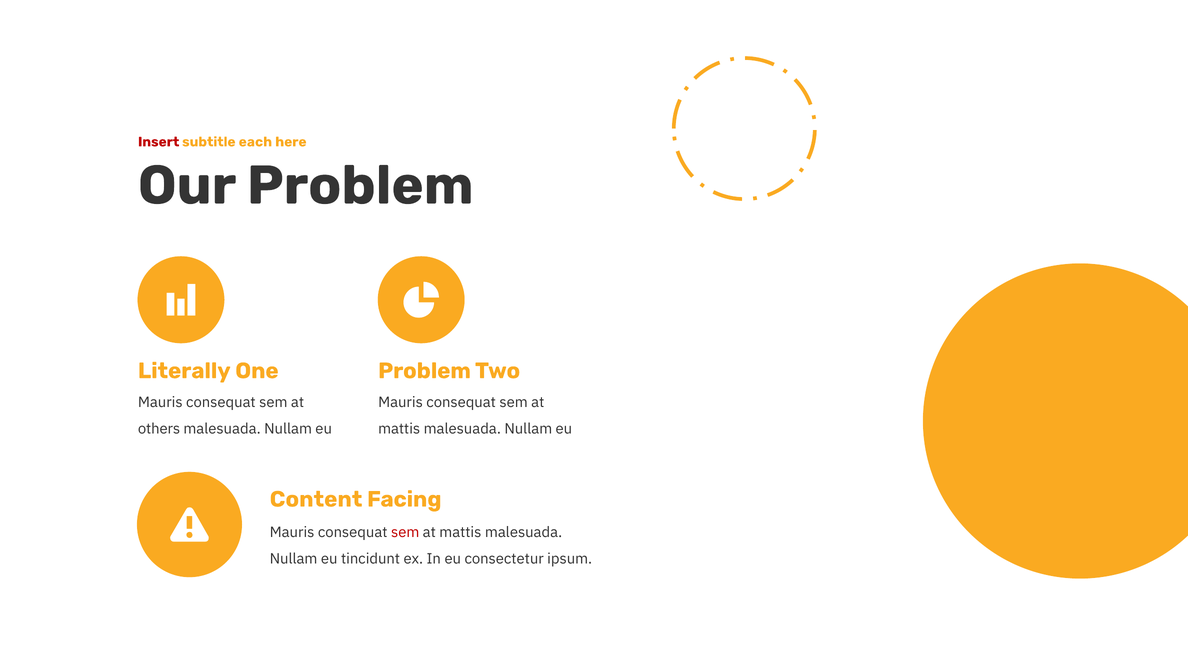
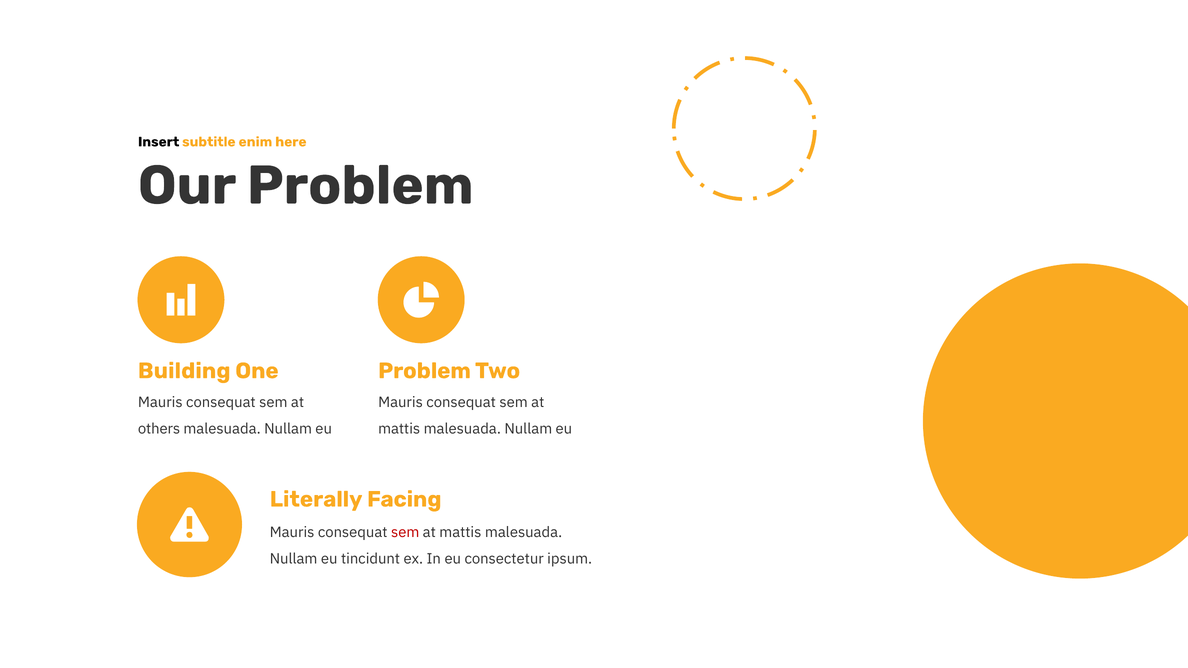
Insert colour: red -> black
each: each -> enim
Literally: Literally -> Building
Content: Content -> Literally
